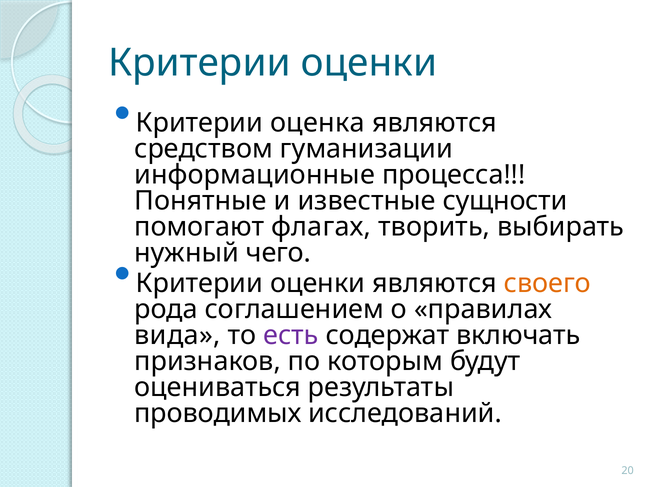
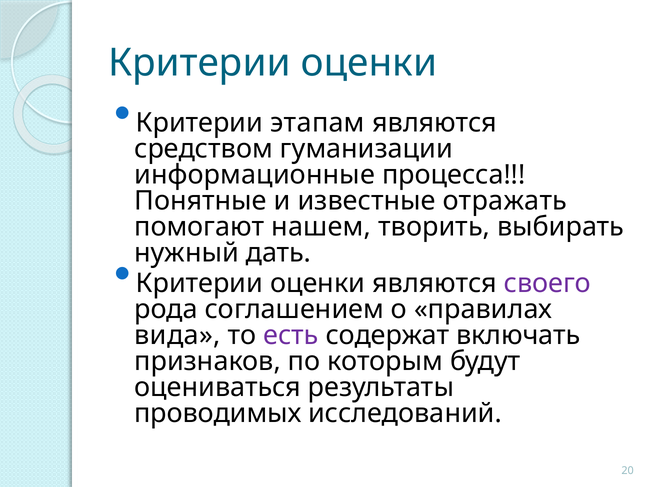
оценка: оценка -> этапам
сущности: сущности -> отражать
флагах: флагах -> нашем
чего: чего -> дать
своего colour: orange -> purple
